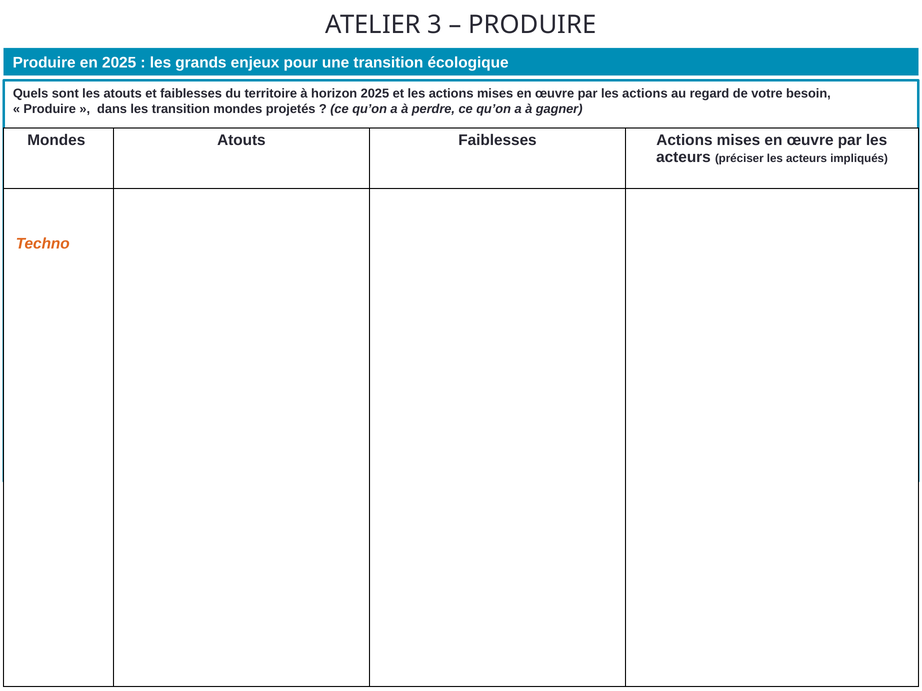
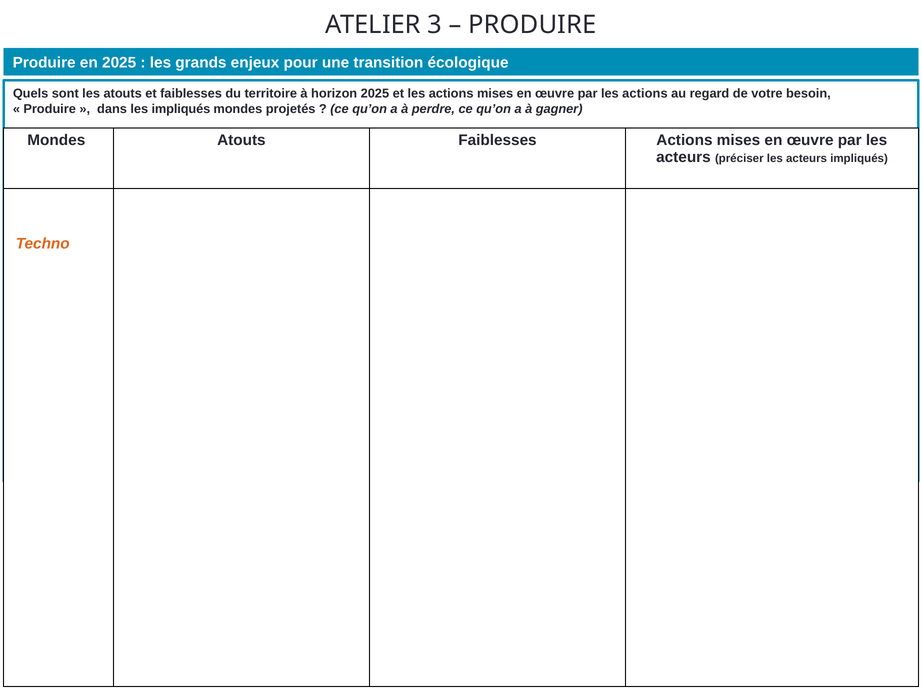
les transition: transition -> impliqués
